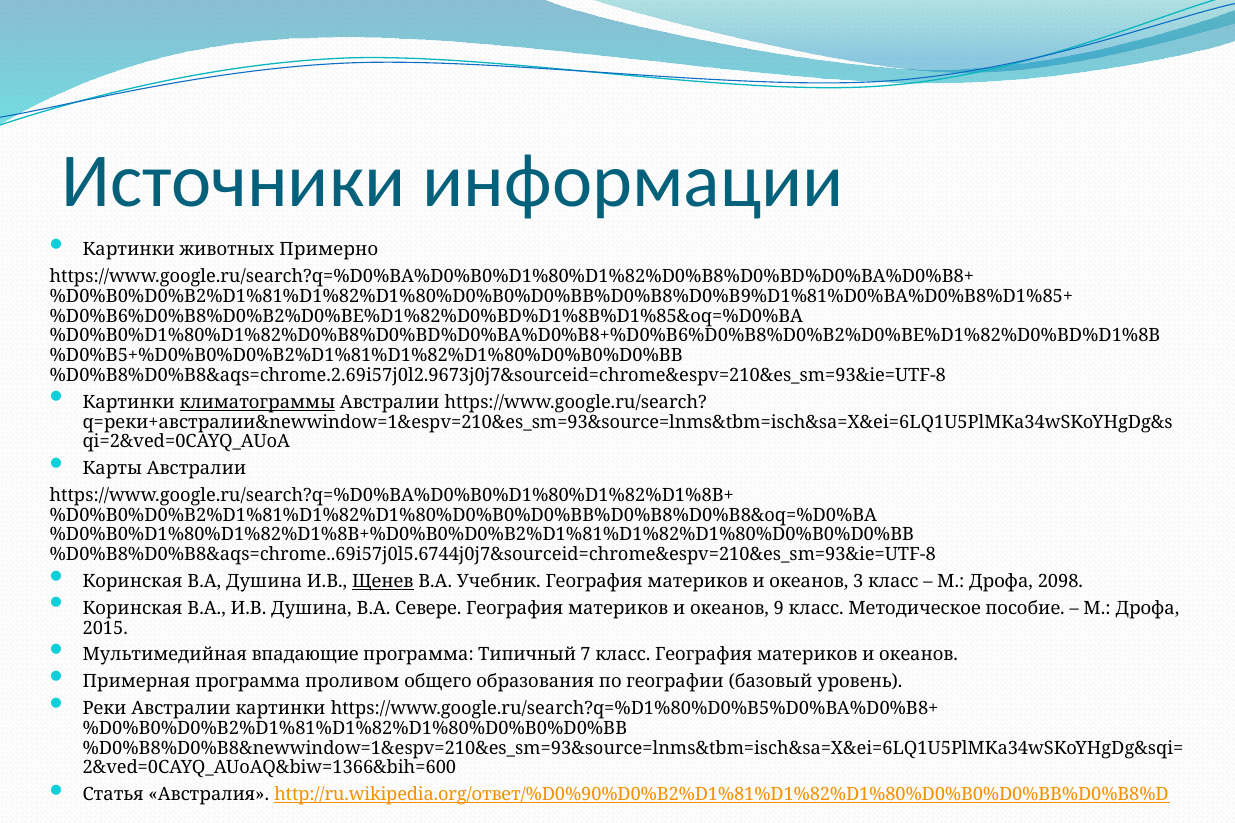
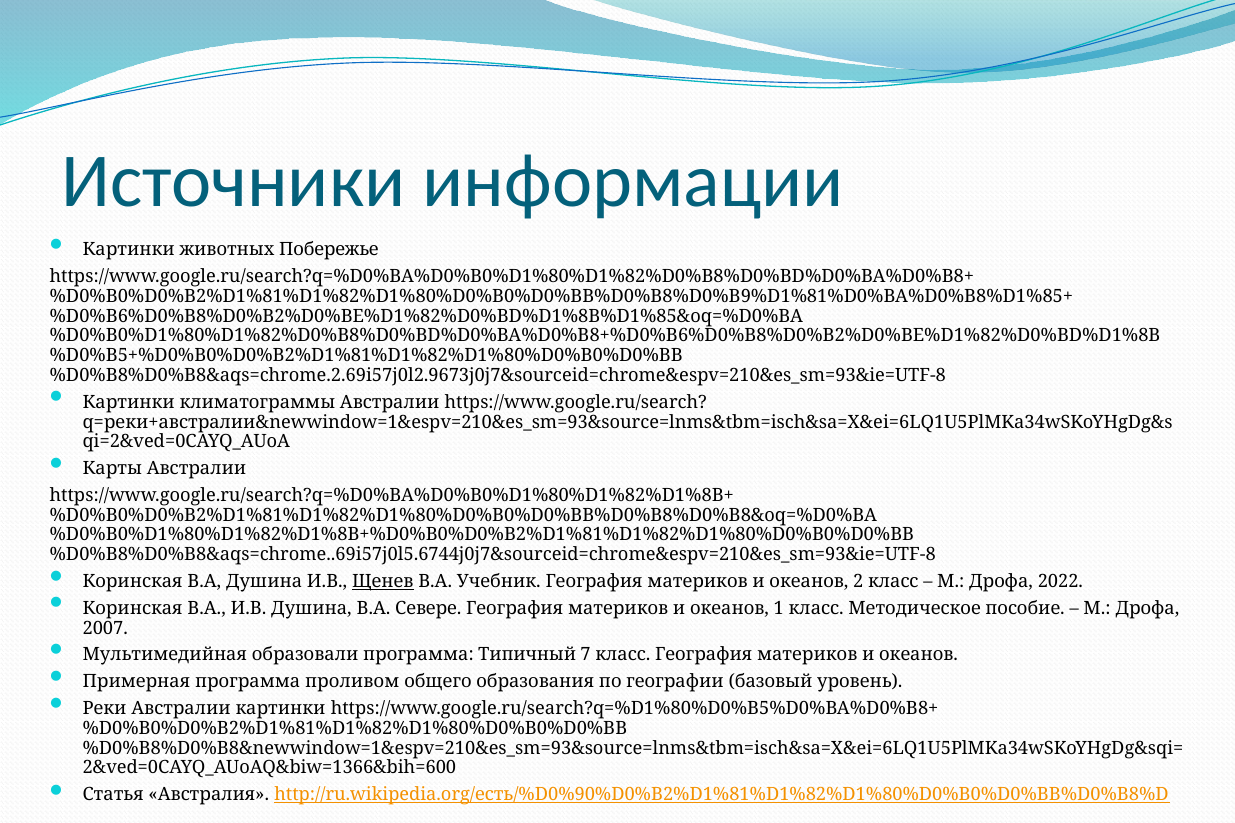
Примерно: Примерно -> Побережье
климатограммы underline: present -> none
3: 3 -> 2
2098: 2098 -> 2022
9: 9 -> 1
2015: 2015 -> 2007
впадающие: впадающие -> образовали
http://ru.wikipedia.org/ответ/%D0%90%D0%B2%D1%81%D1%82%D1%80%D0%B0%D0%BB%D0%B8%D: http://ru.wikipedia.org/ответ/%D0%90%D0%B2%D1%81%D1%82%D1%80%D0%B0%D0%BB%D0%B8%D -> http://ru.wikipedia.org/есть/%D0%90%D0%B2%D1%81%D1%82%D1%80%D0%B0%D0%BB%D0%B8%D
